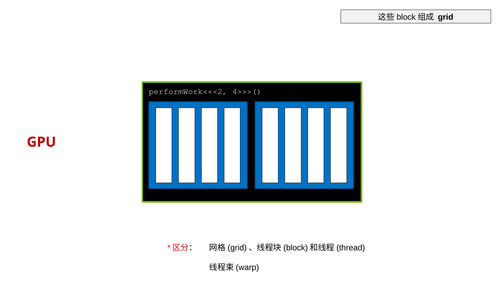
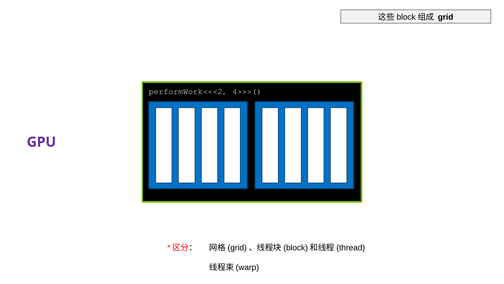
GPU colour: red -> purple
